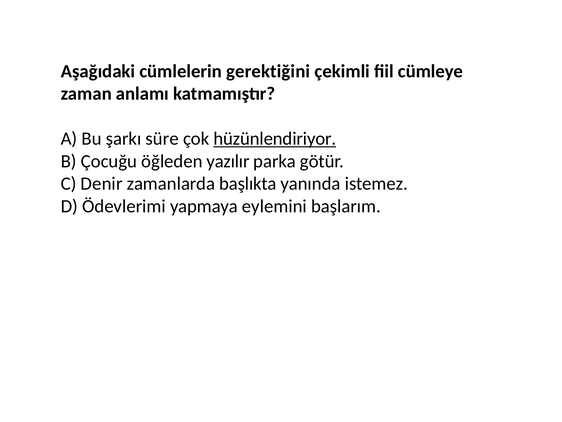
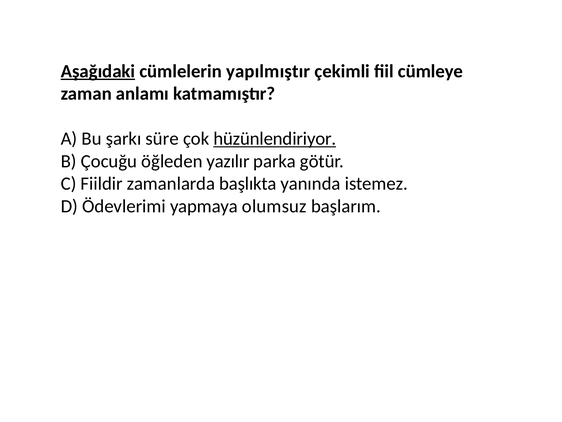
Aşağıdaki underline: none -> present
gerektiğini: gerektiğini -> yapılmıştır
Denir: Denir -> Fiildir
eylemini: eylemini -> olumsuz
